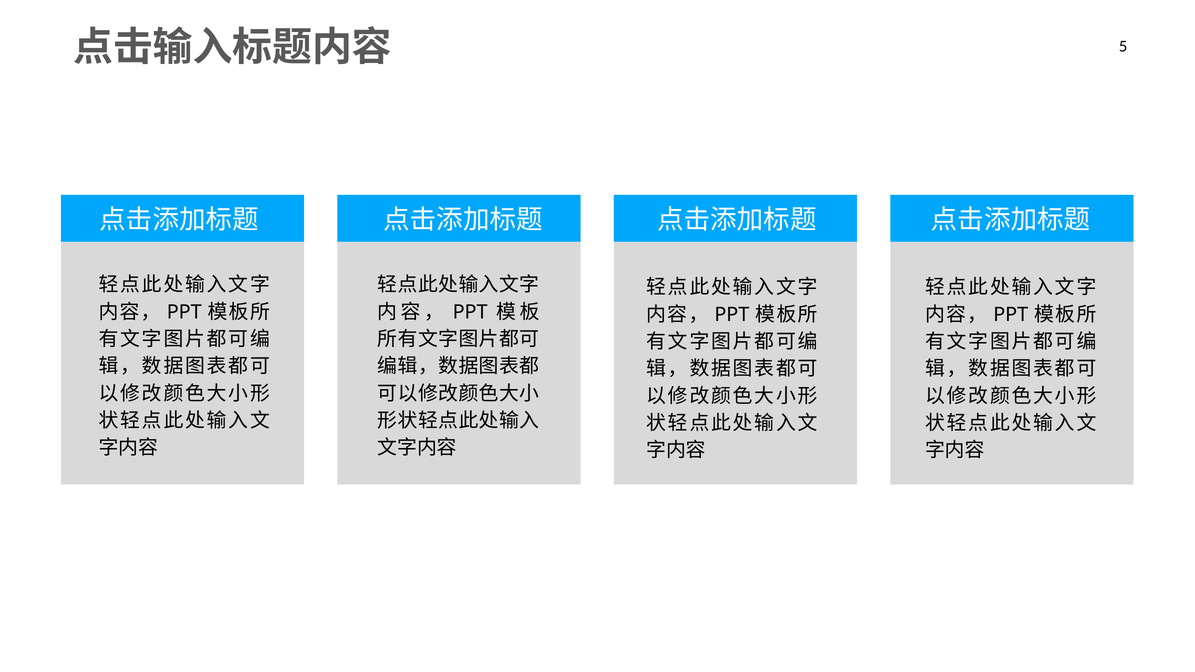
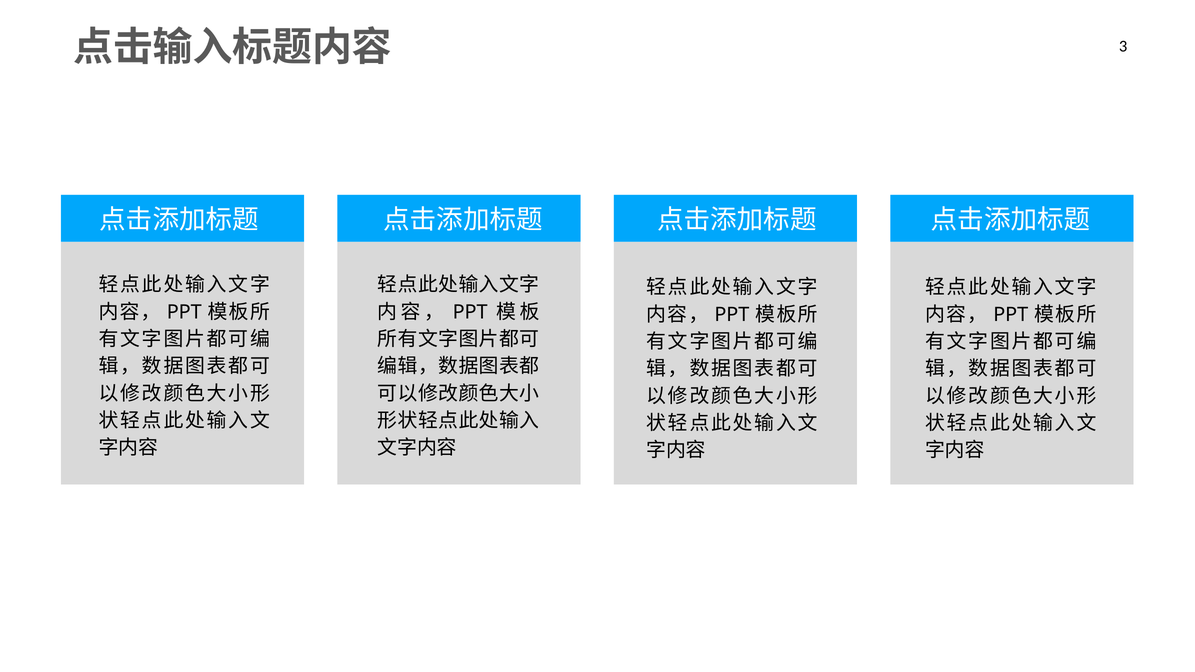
5: 5 -> 3
